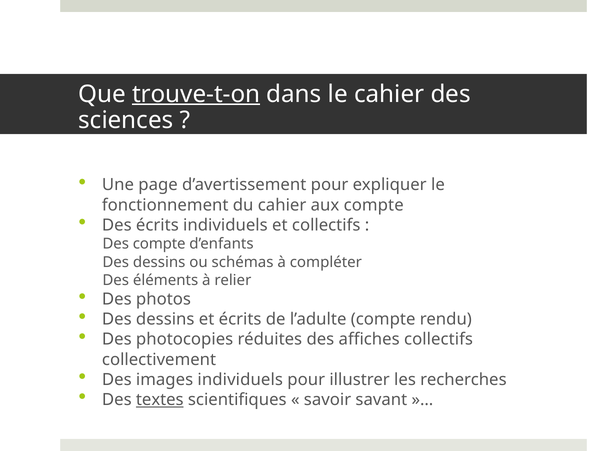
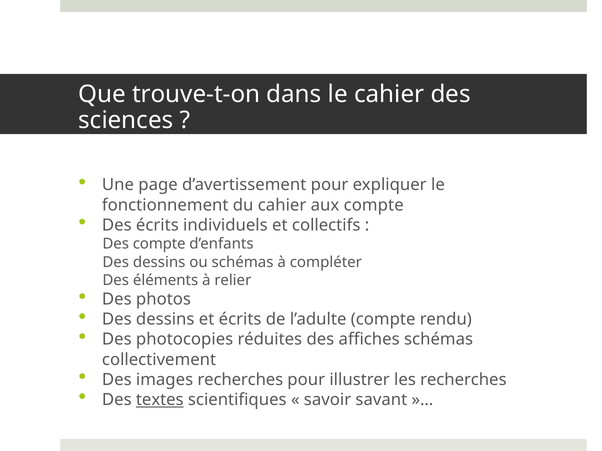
trouve-t-on underline: present -> none
affiches collectifs: collectifs -> schémas
images individuels: individuels -> recherches
